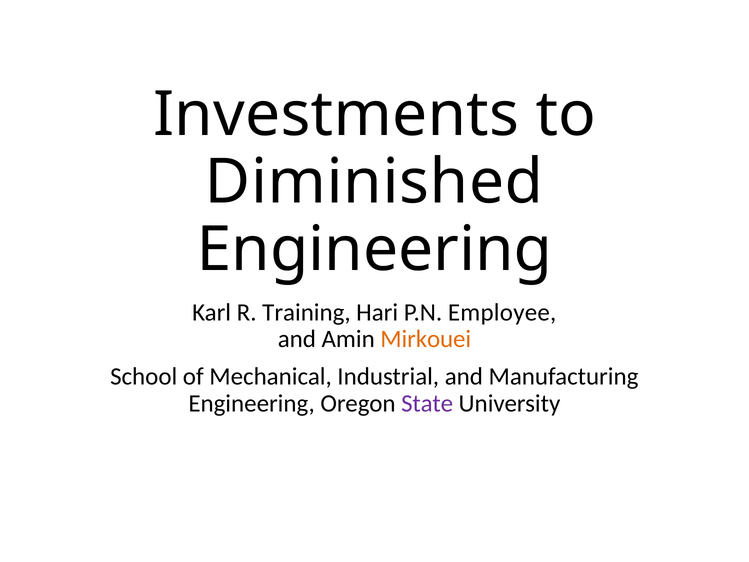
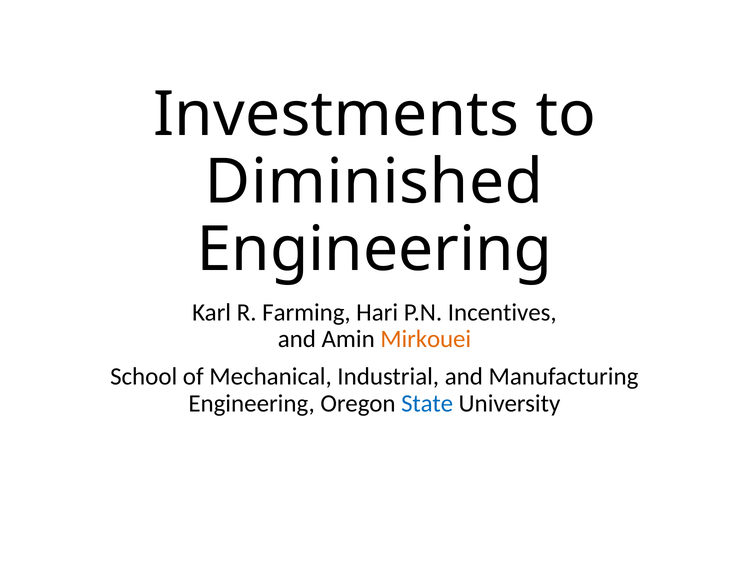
Training: Training -> Farming
Employee: Employee -> Incentives
State colour: purple -> blue
